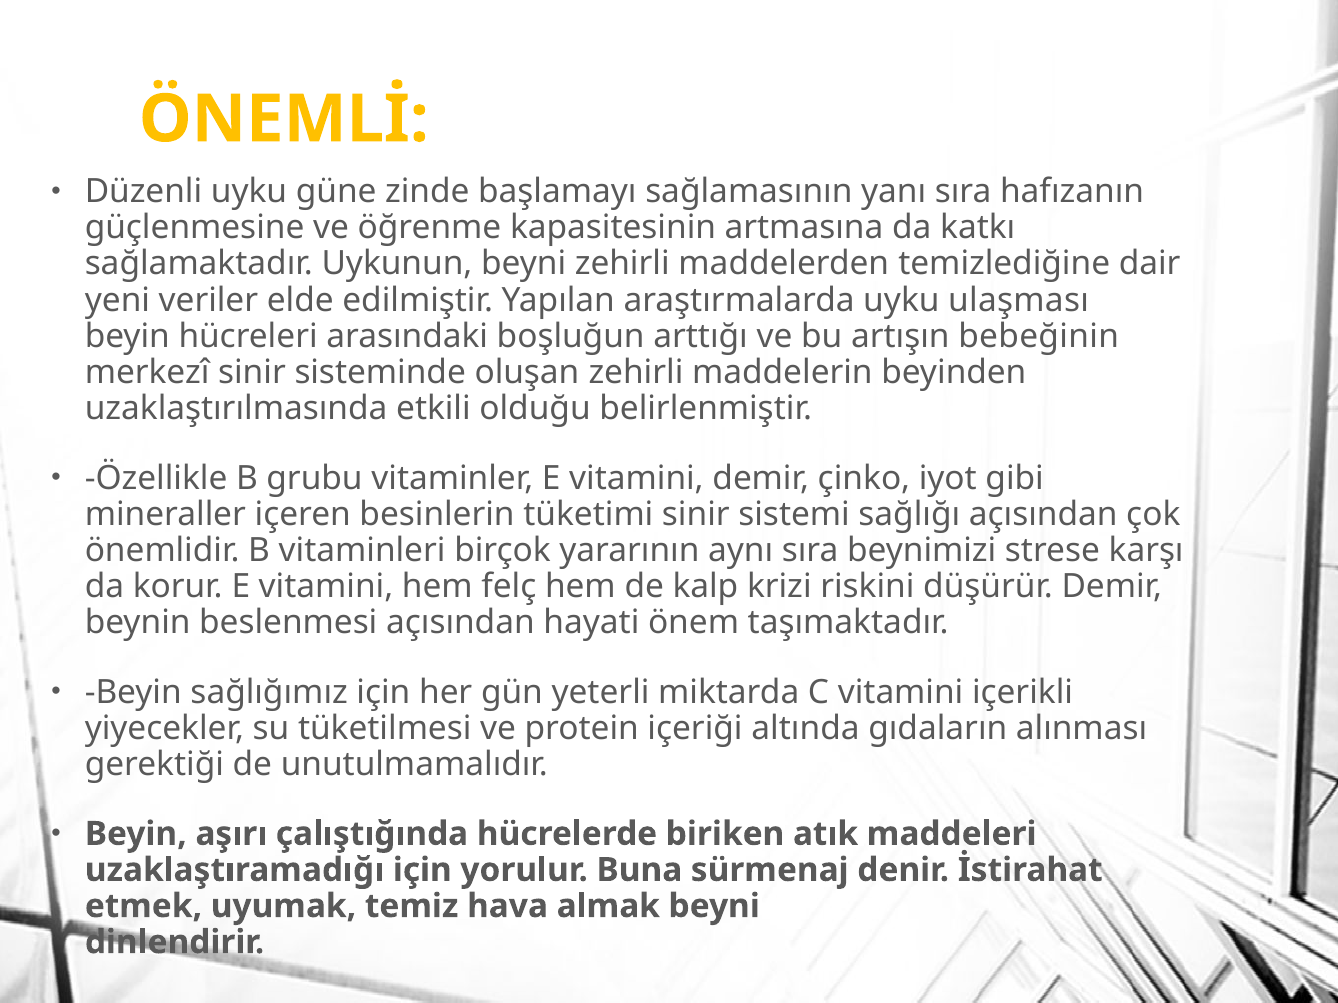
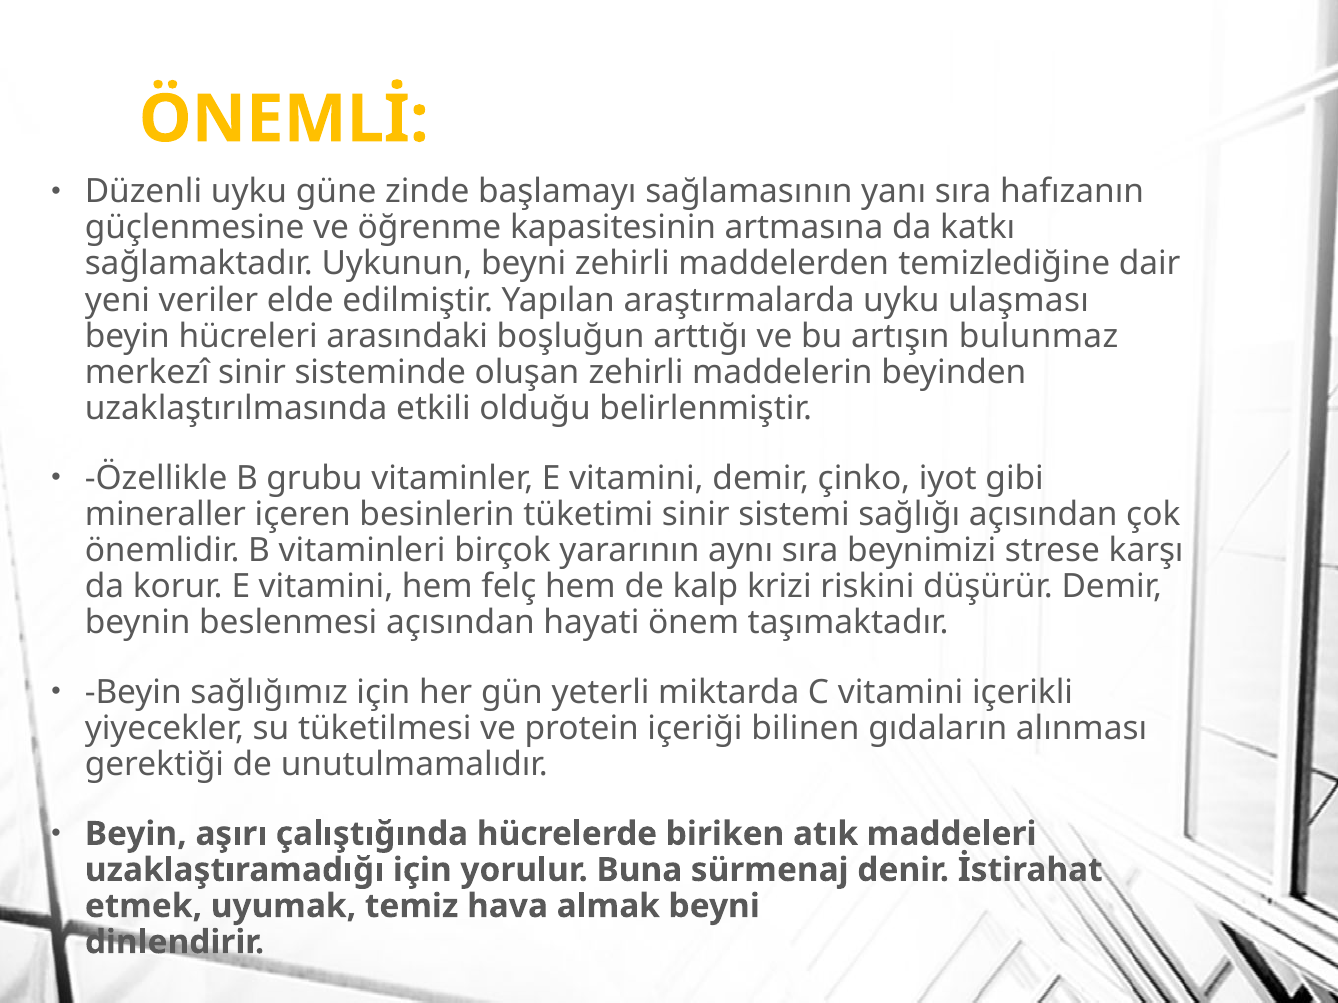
bebeğinin: bebeğinin -> bulunmaz
altında: altında -> bilinen
